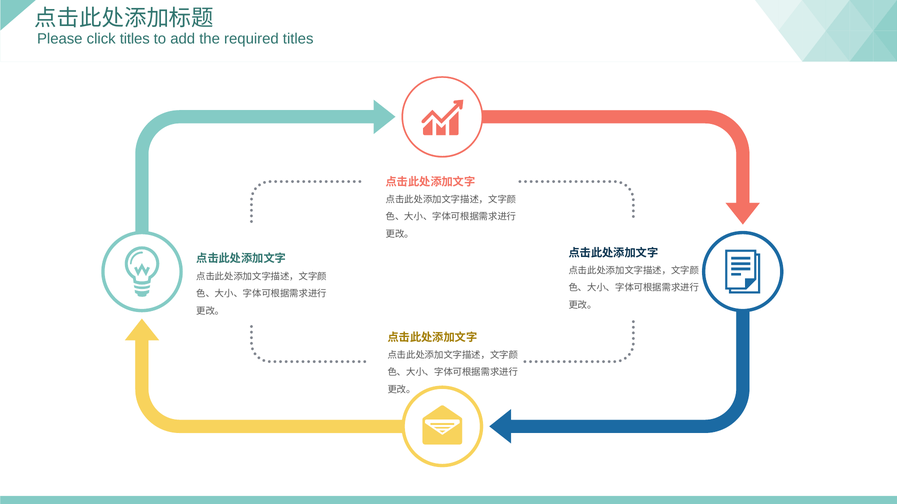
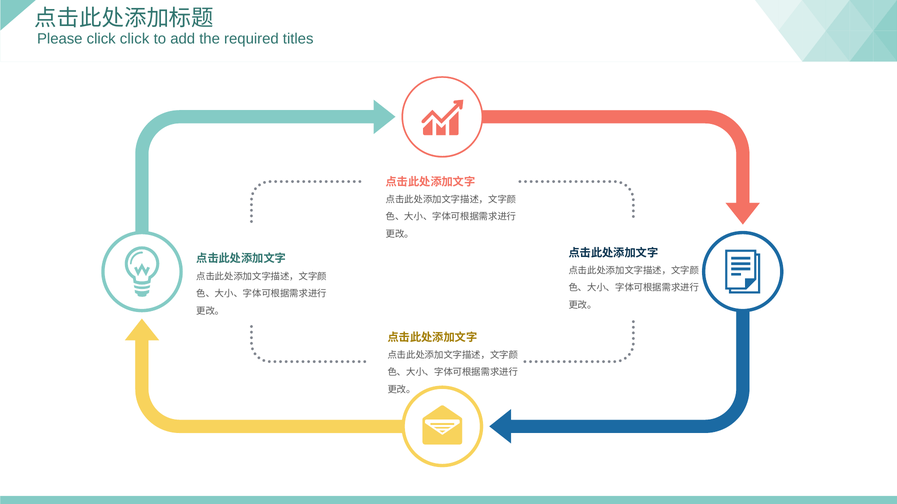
click titles: titles -> click
